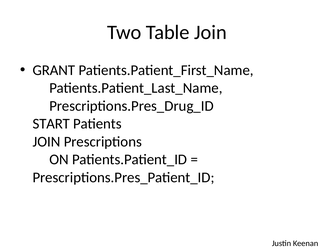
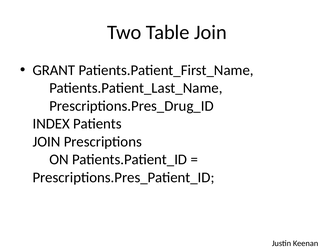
START: START -> INDEX
